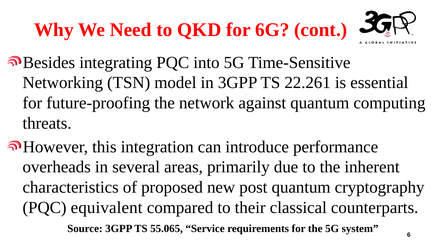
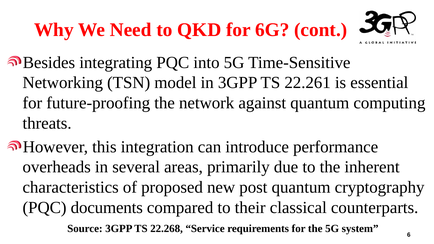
equivalent: equivalent -> documents
55.065: 55.065 -> 22.268
